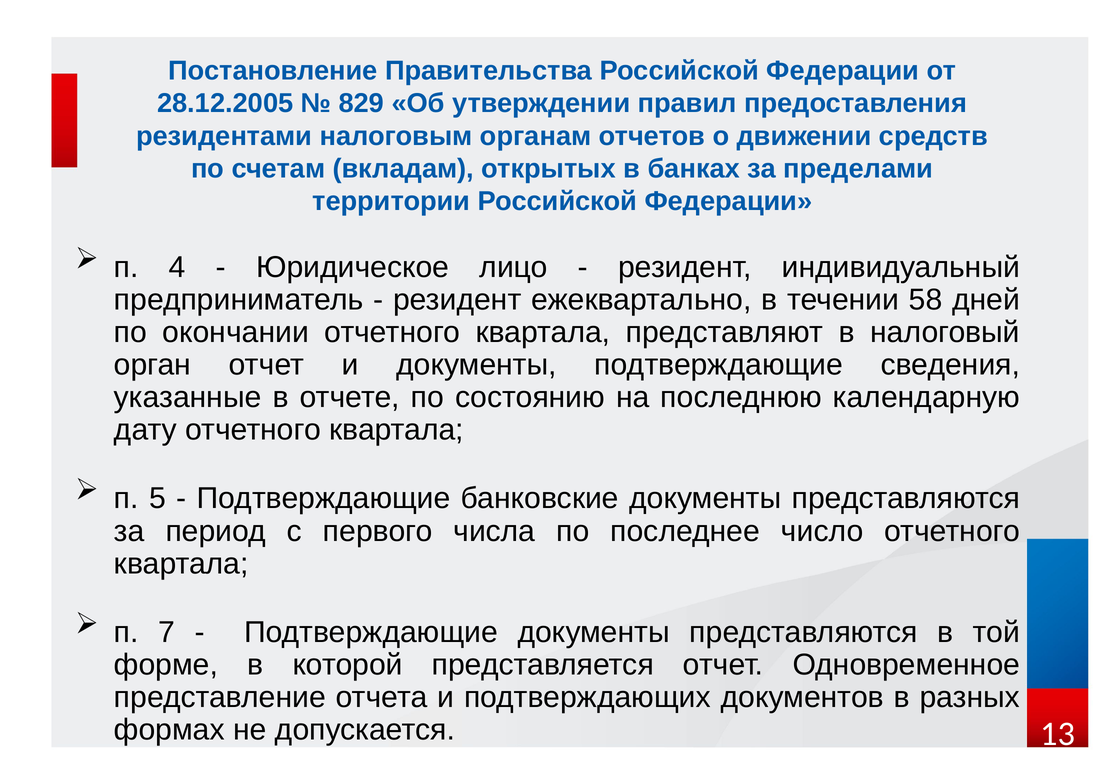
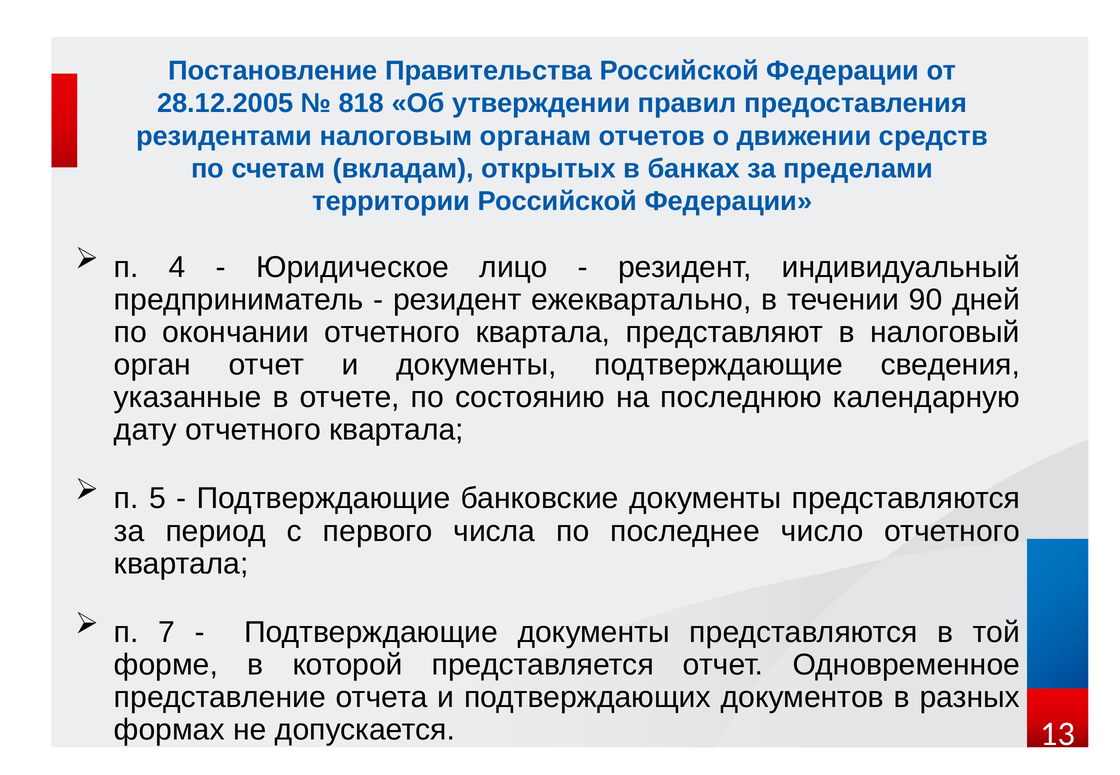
829: 829 -> 818
58: 58 -> 90
